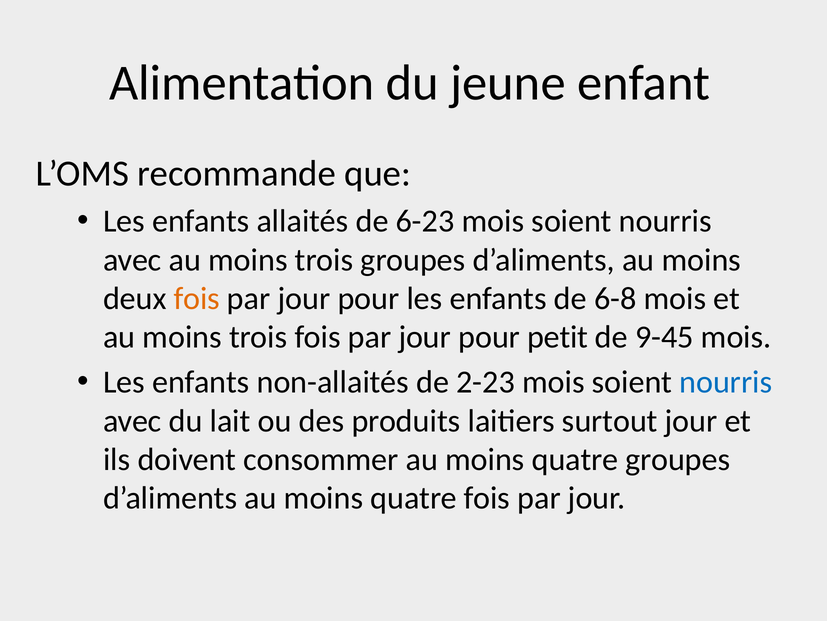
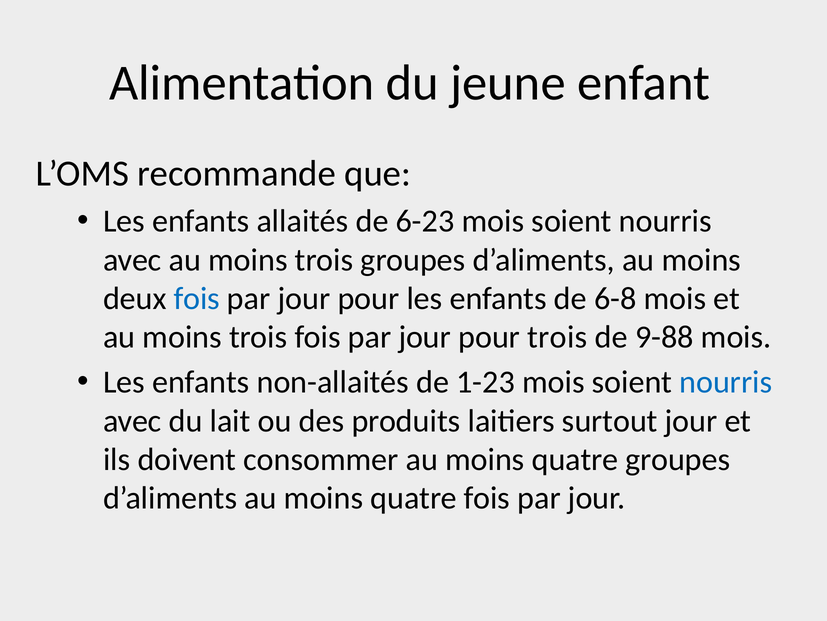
fois at (197, 298) colour: orange -> blue
pour petit: petit -> trois
9-45: 9-45 -> 9-88
2-23: 2-23 -> 1-23
